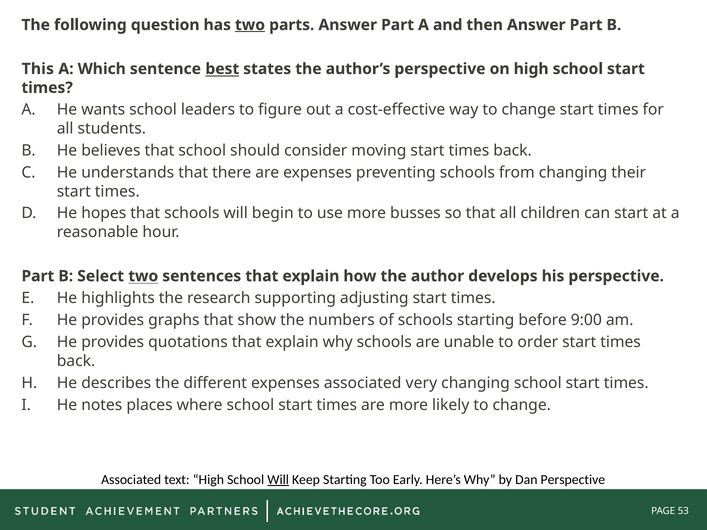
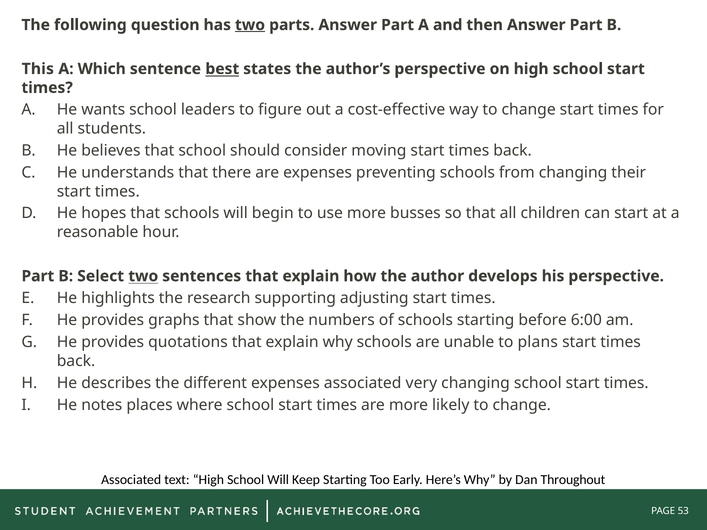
9:00: 9:00 -> 6:00
order: order -> plans
Will at (278, 480) underline: present -> none
Dan Perspective: Perspective -> Throughout
